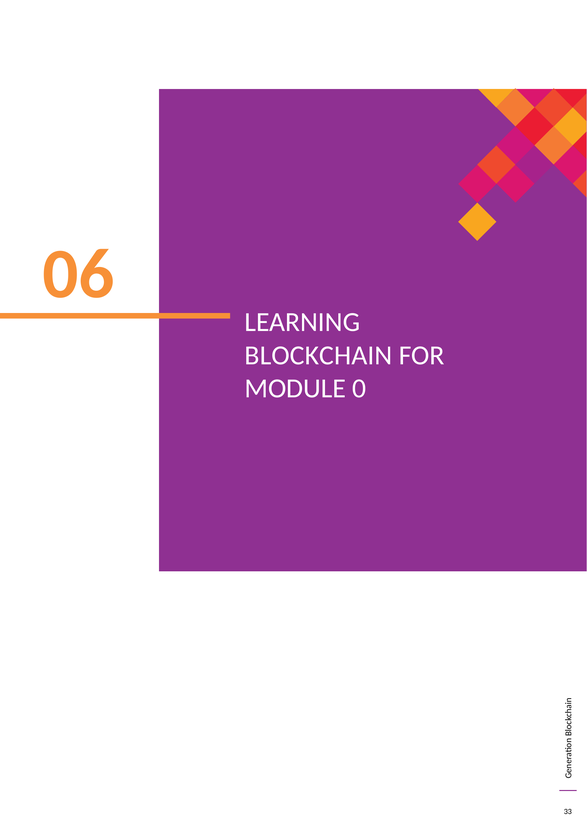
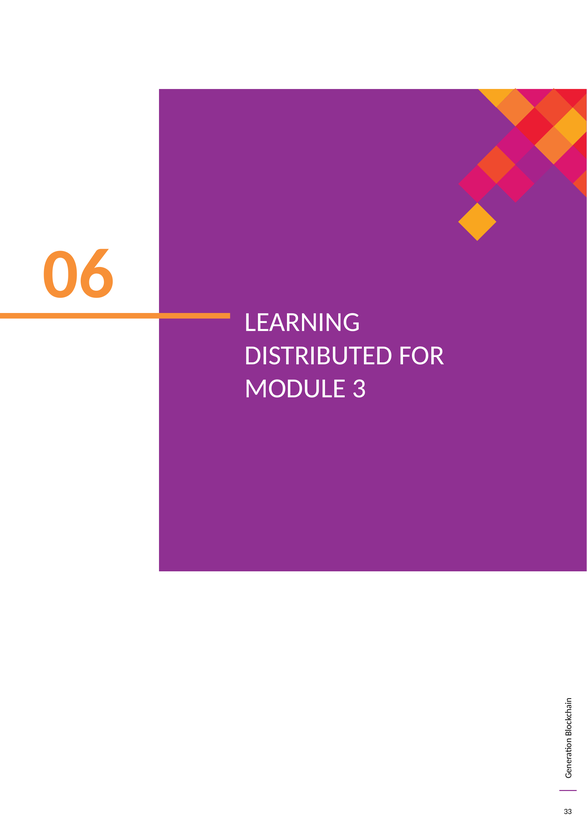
BLOCKCHAIN: BLOCKCHAIN -> DISTRIBUTED
0: 0 -> 3
